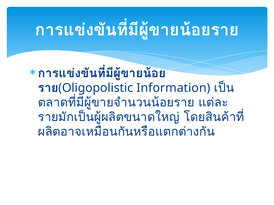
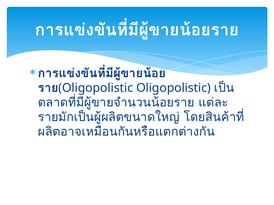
Information: Information -> Oligopolistic
